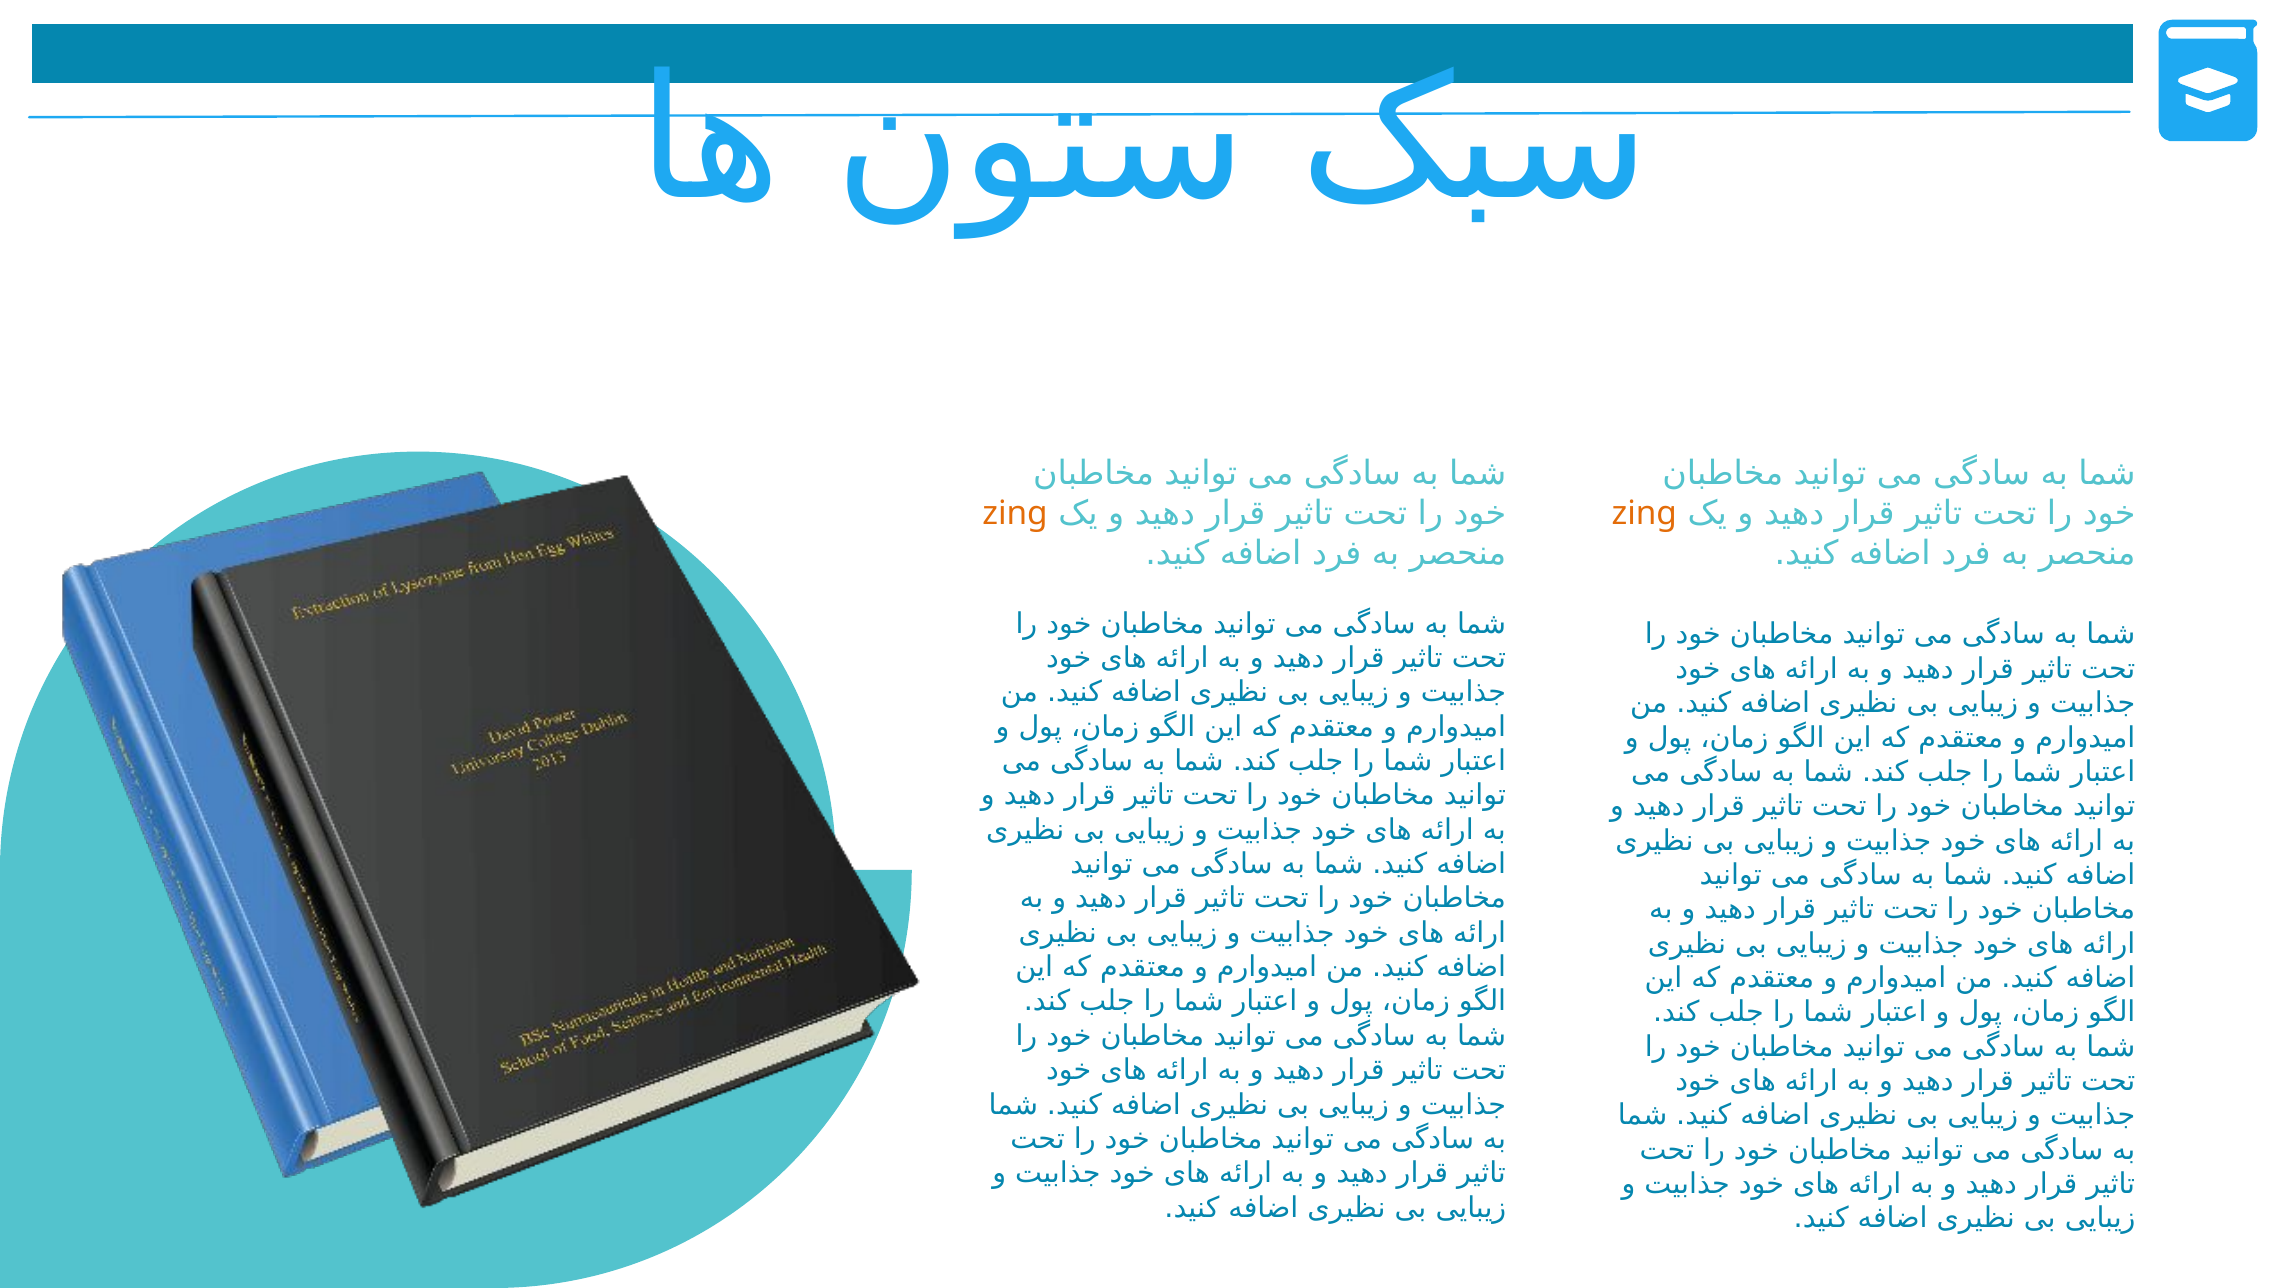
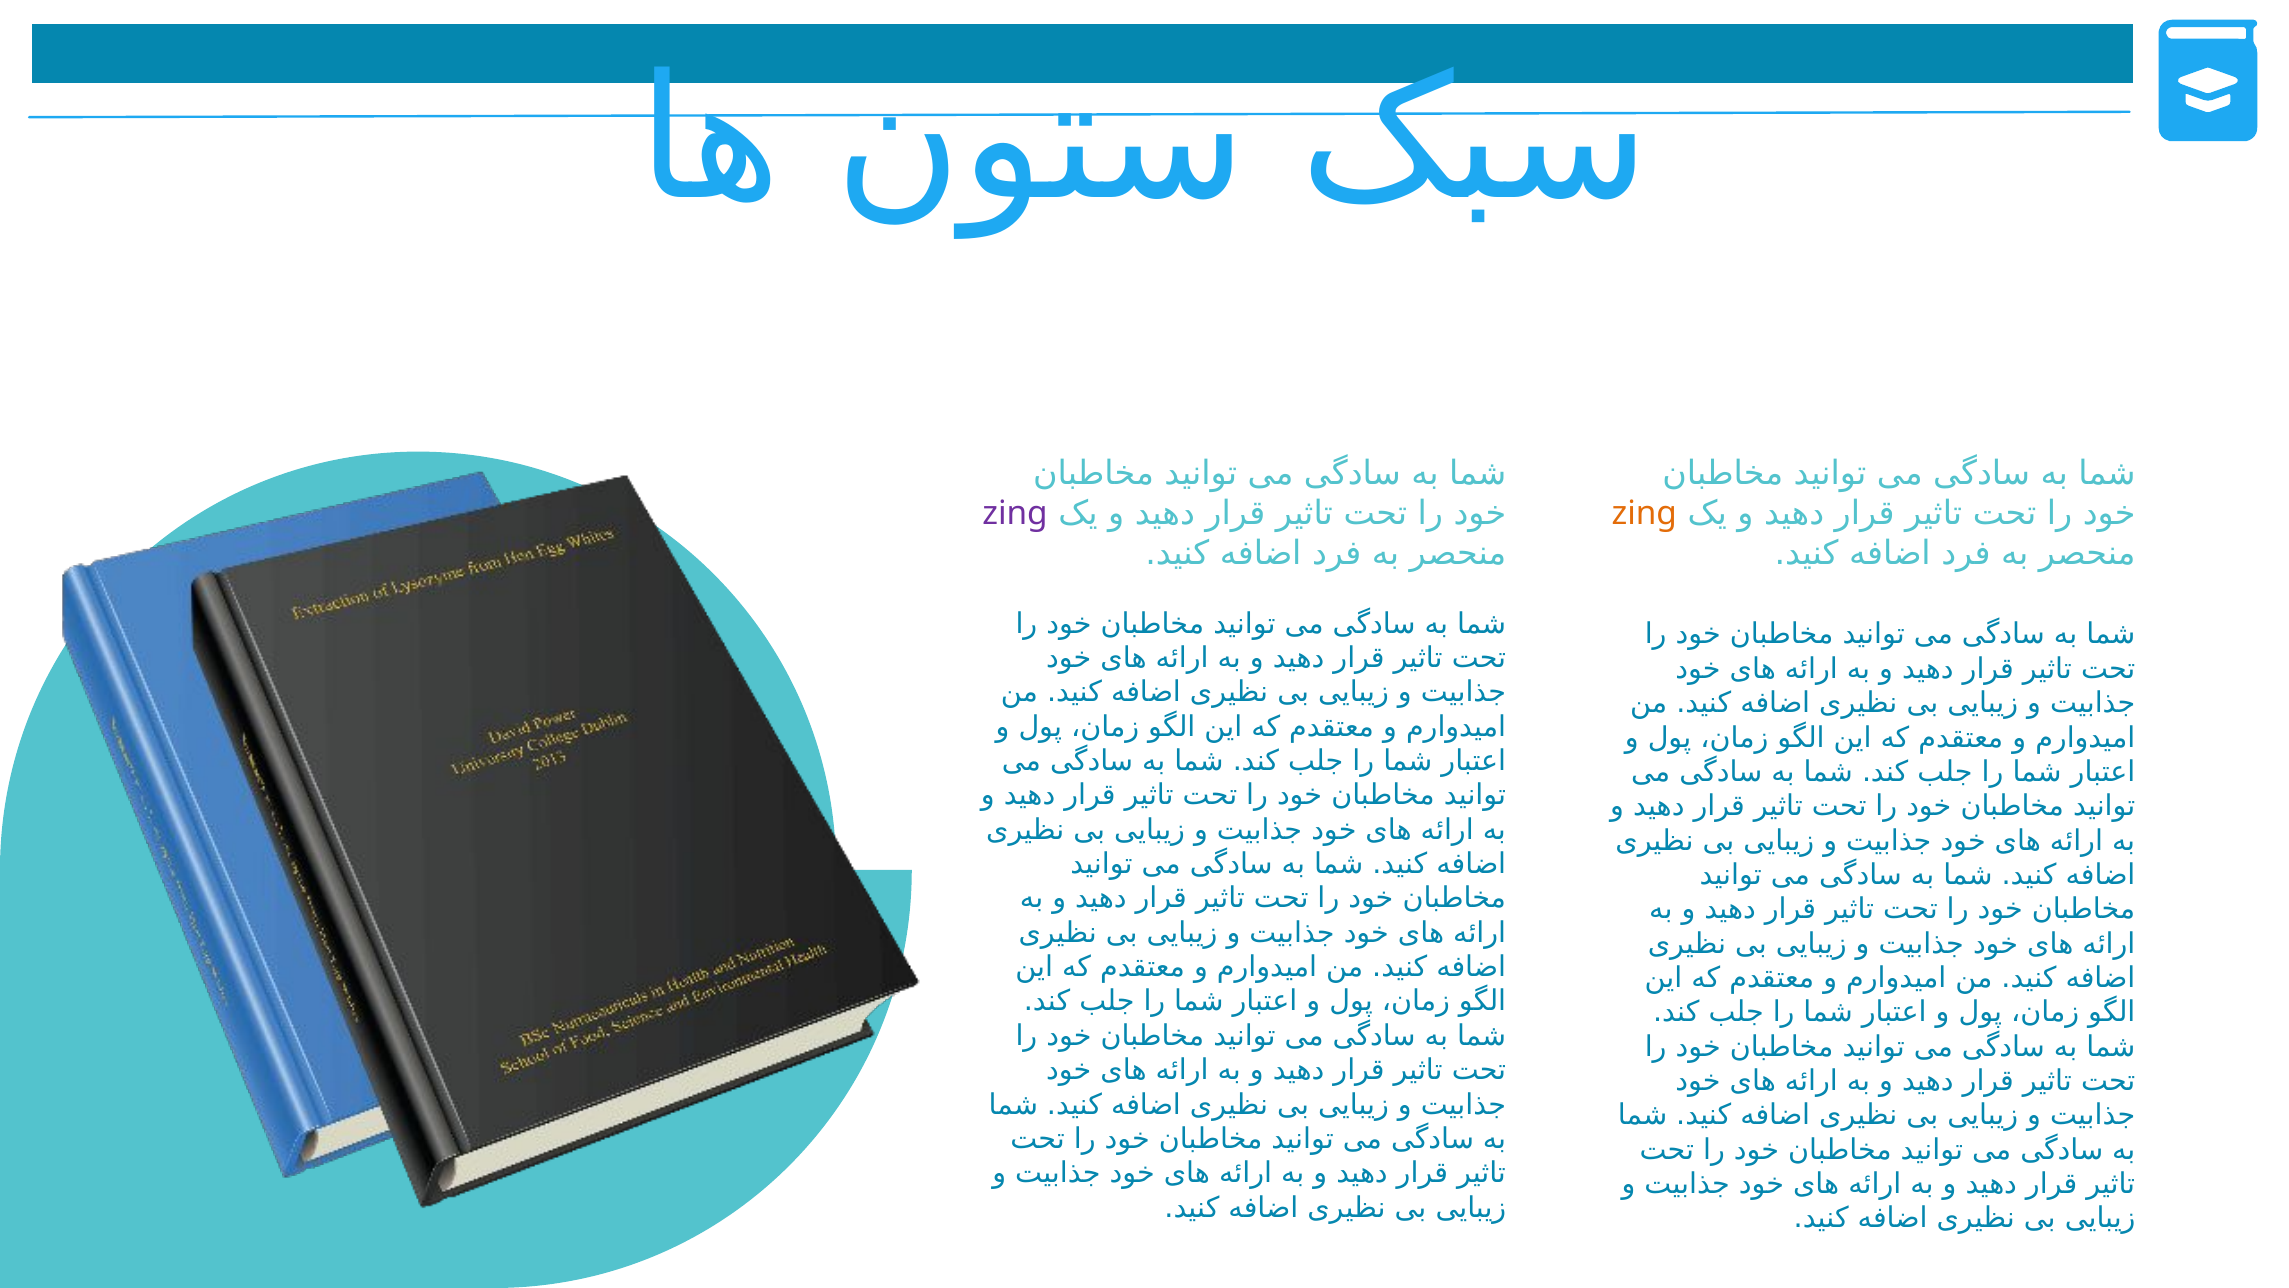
zing at (1015, 514) colour: orange -> purple
